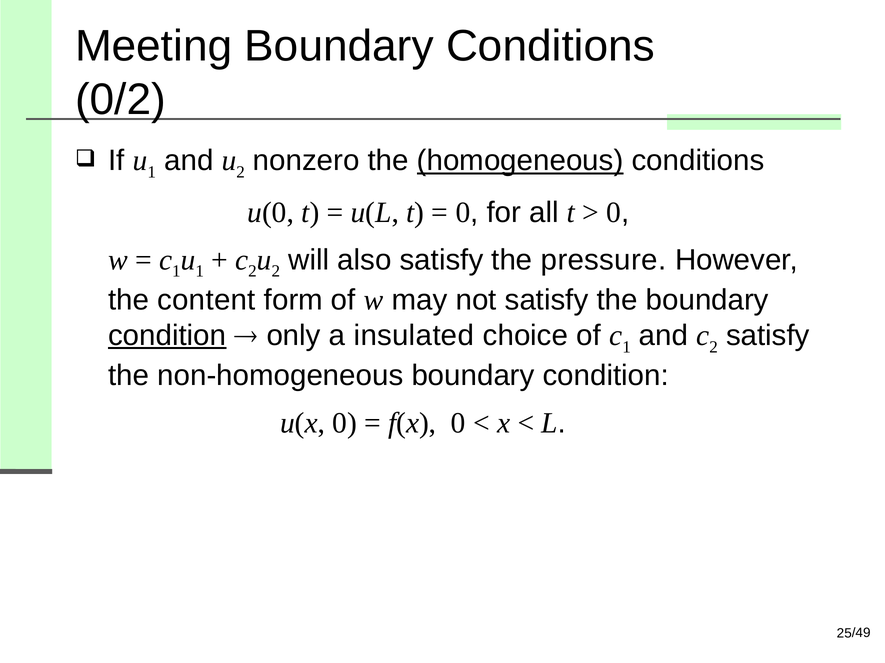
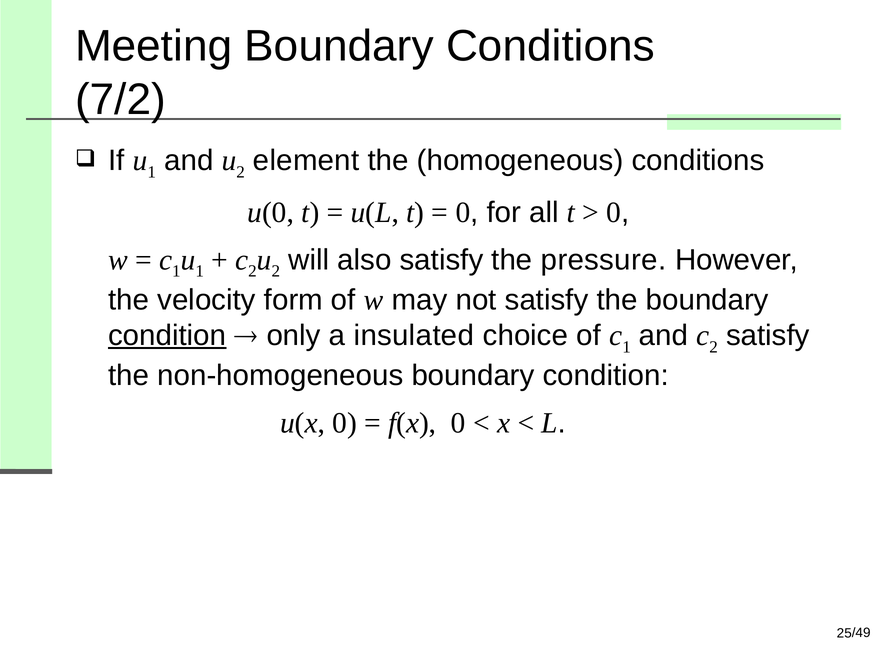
0/2: 0/2 -> 7/2
nonzero: nonzero -> element
homogeneous underline: present -> none
content: content -> velocity
